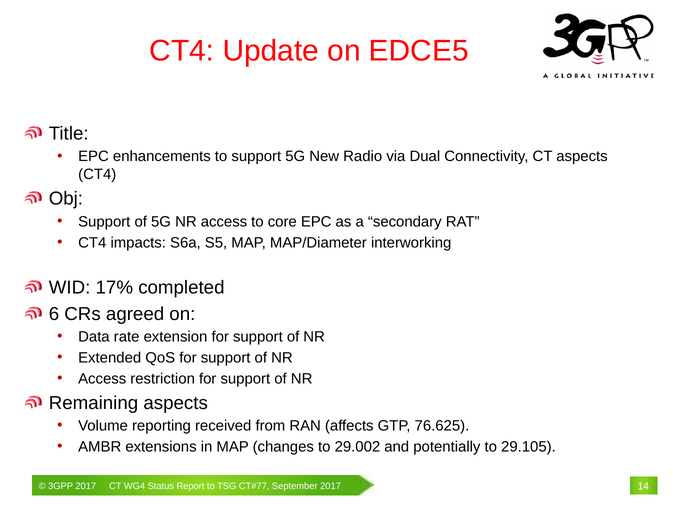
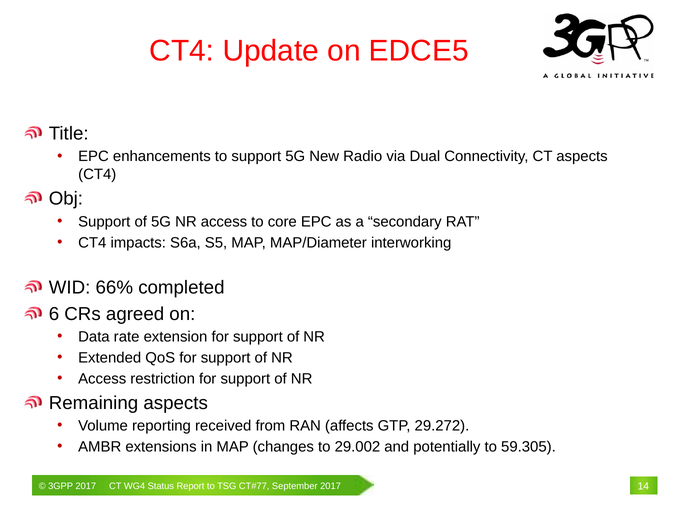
17%: 17% -> 66%
76.625: 76.625 -> 29.272
29.105: 29.105 -> 59.305
